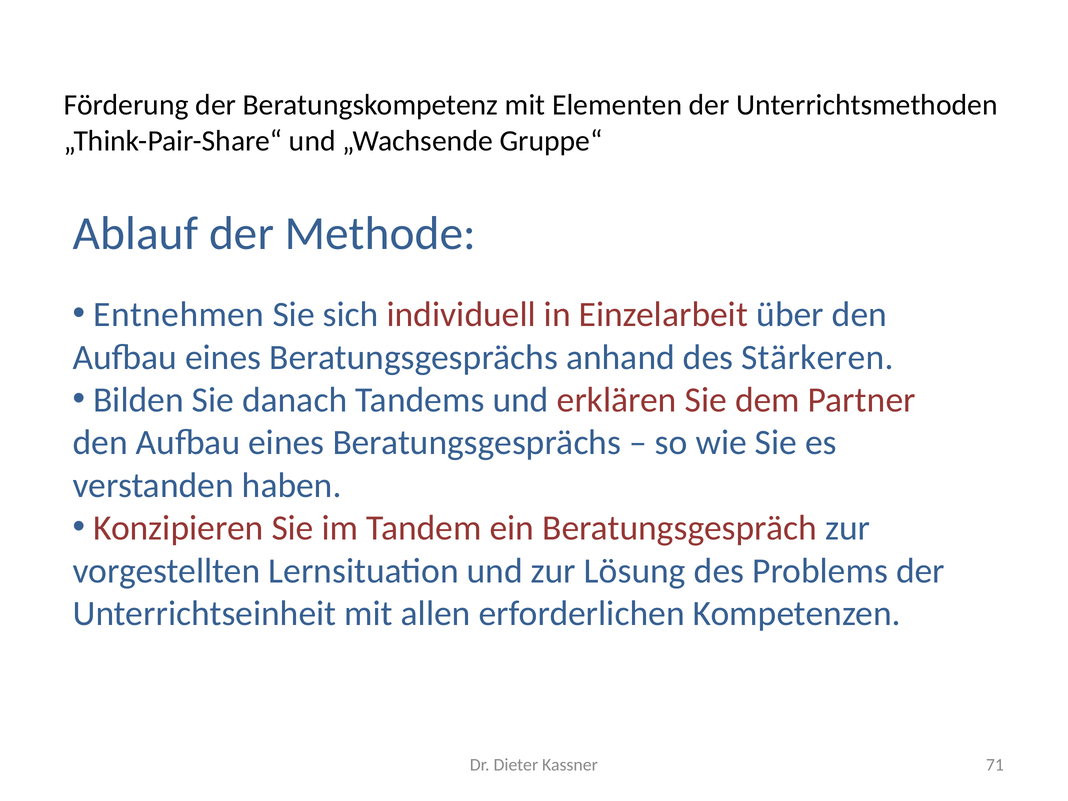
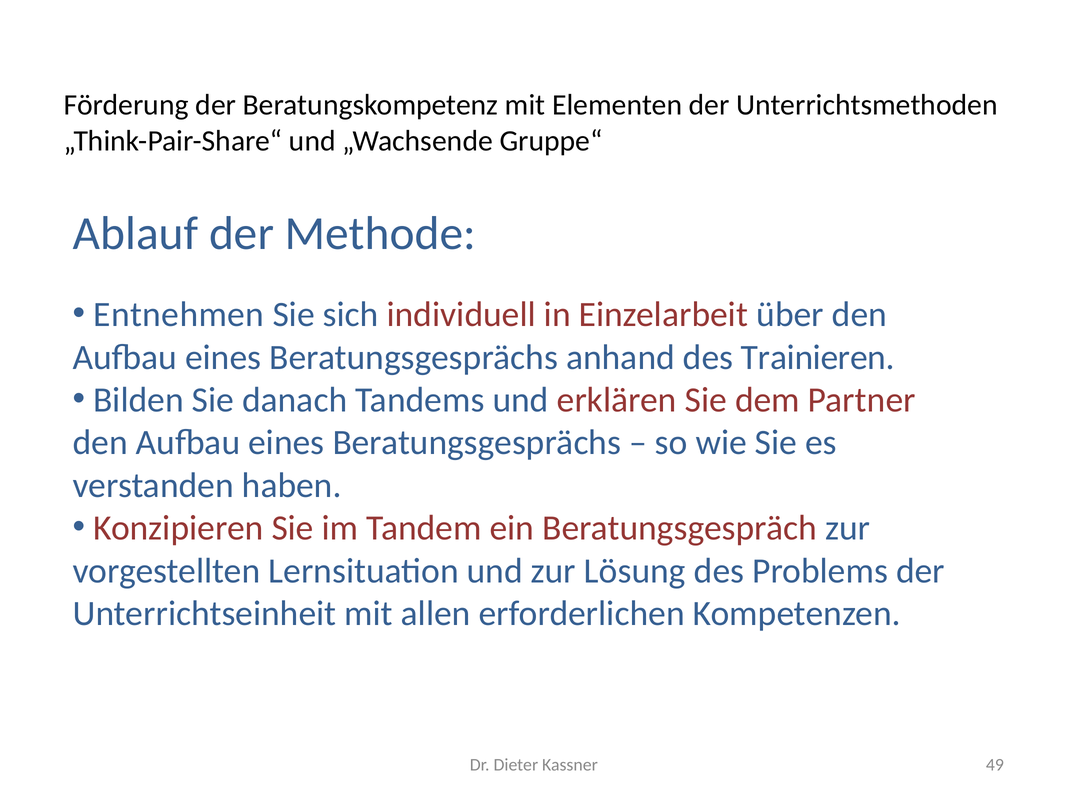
Stärkeren: Stärkeren -> Trainieren
71: 71 -> 49
